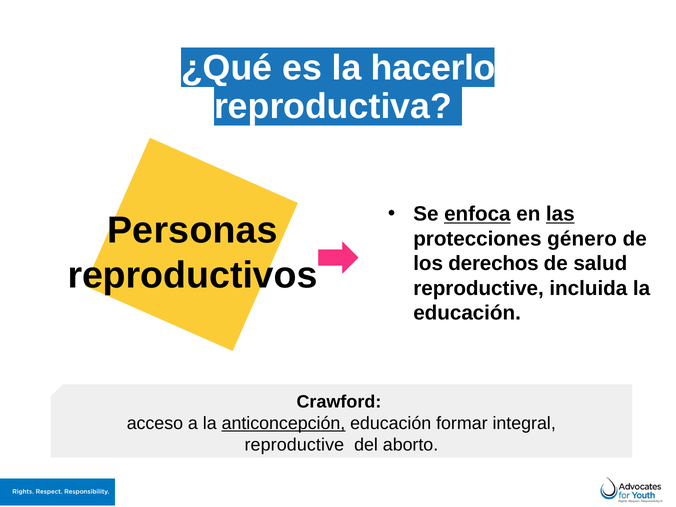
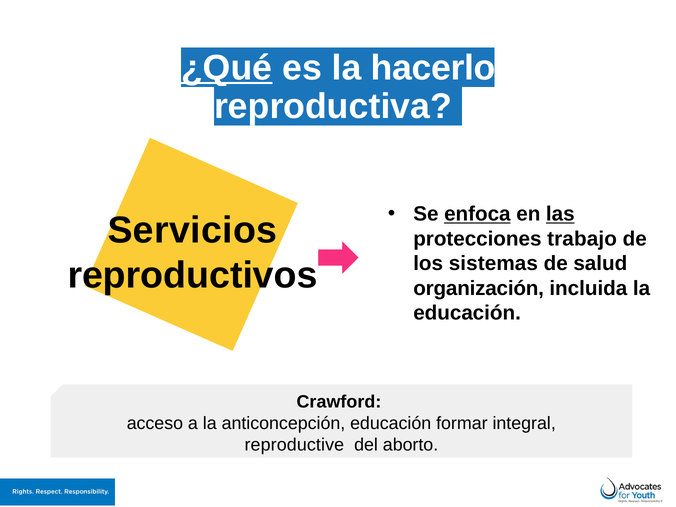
¿Qué underline: none -> present
Personas: Personas -> Servicios
género: género -> trabajo
derechos: derechos -> sistemas
reproductive at (479, 288): reproductive -> organización
anticoncepción underline: present -> none
